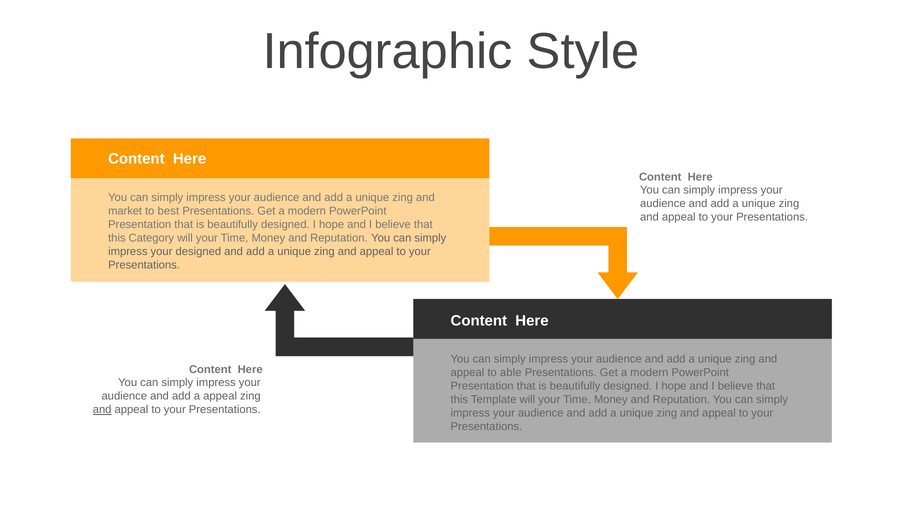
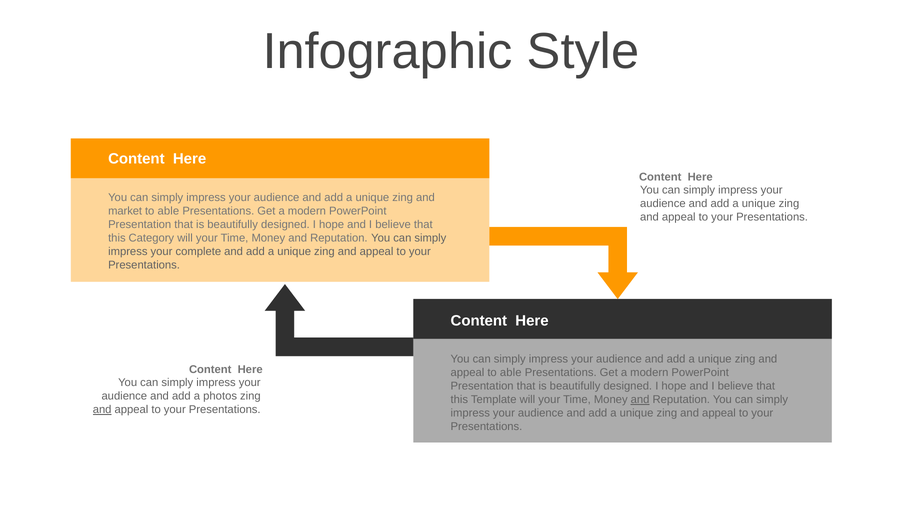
best at (168, 211): best -> able
your designed: designed -> complete
a appeal: appeal -> photos
and at (640, 400) underline: none -> present
